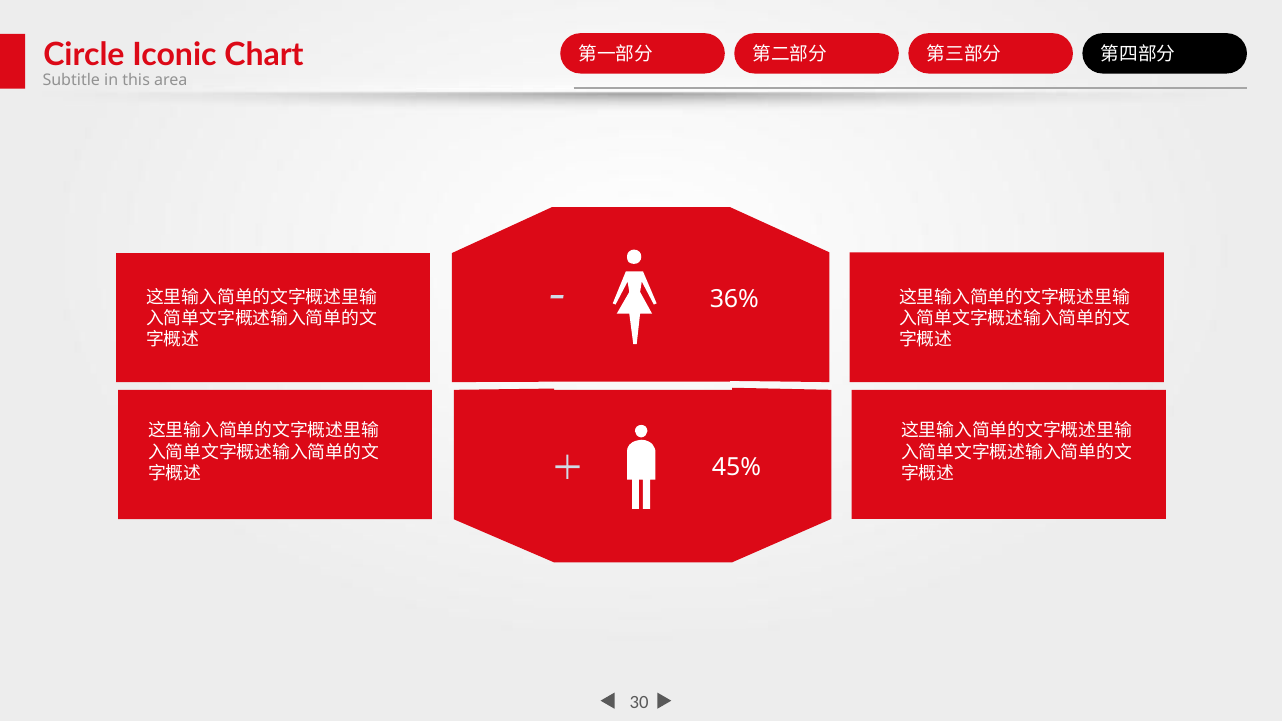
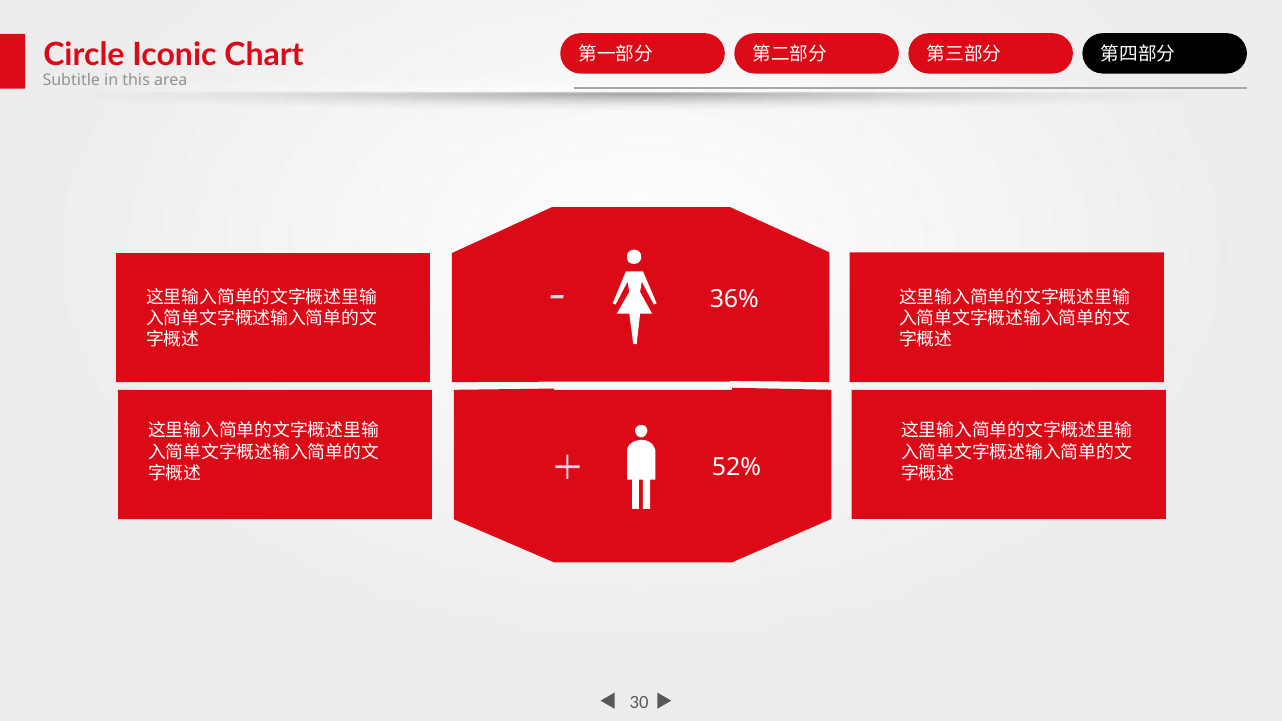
45%: 45% -> 52%
